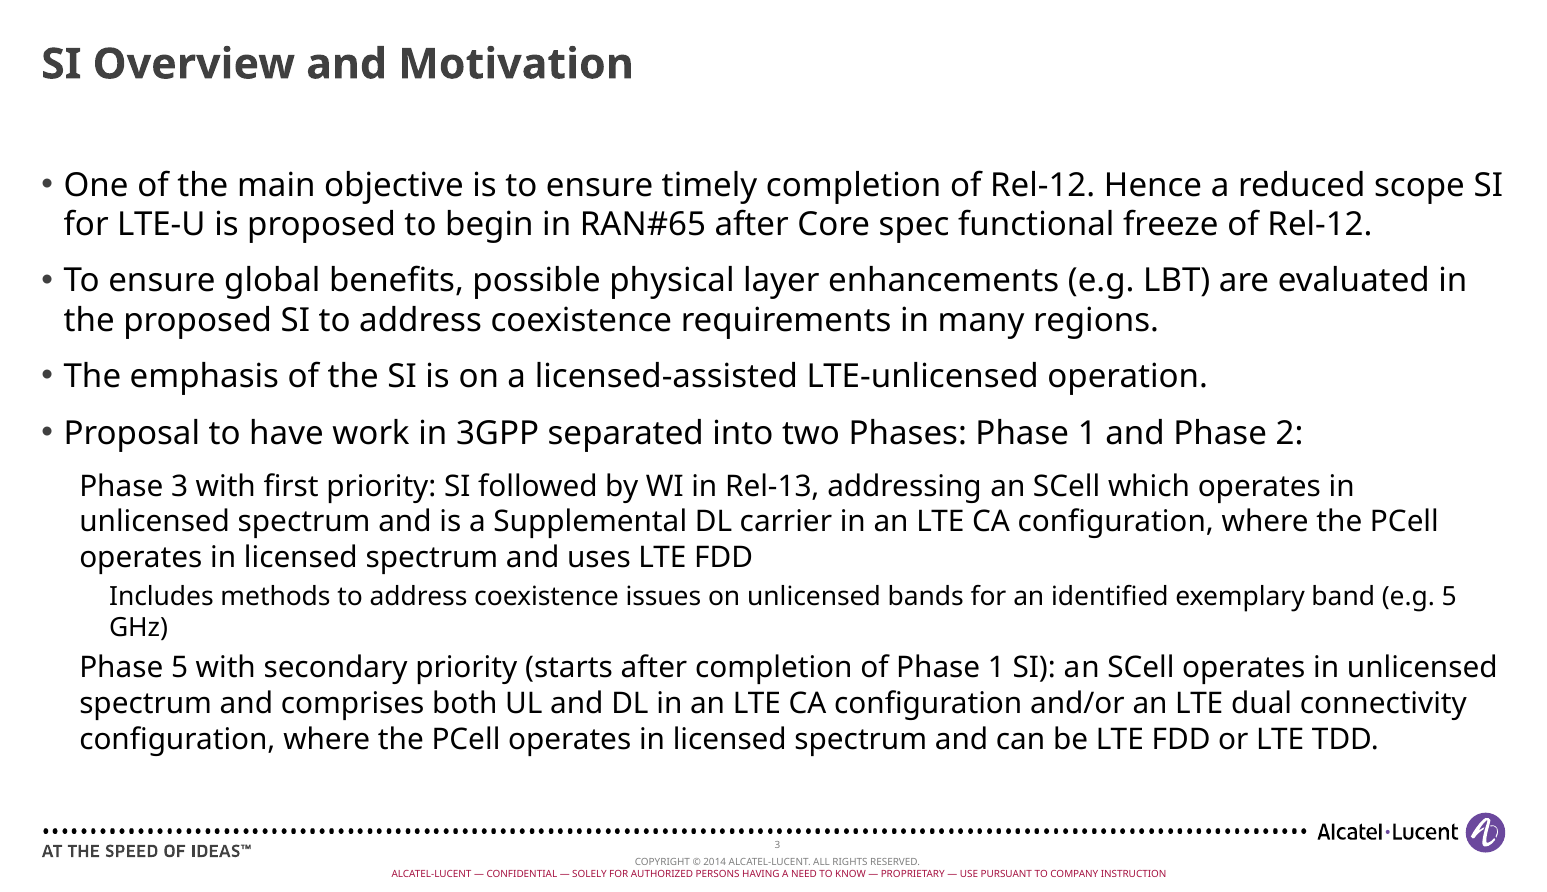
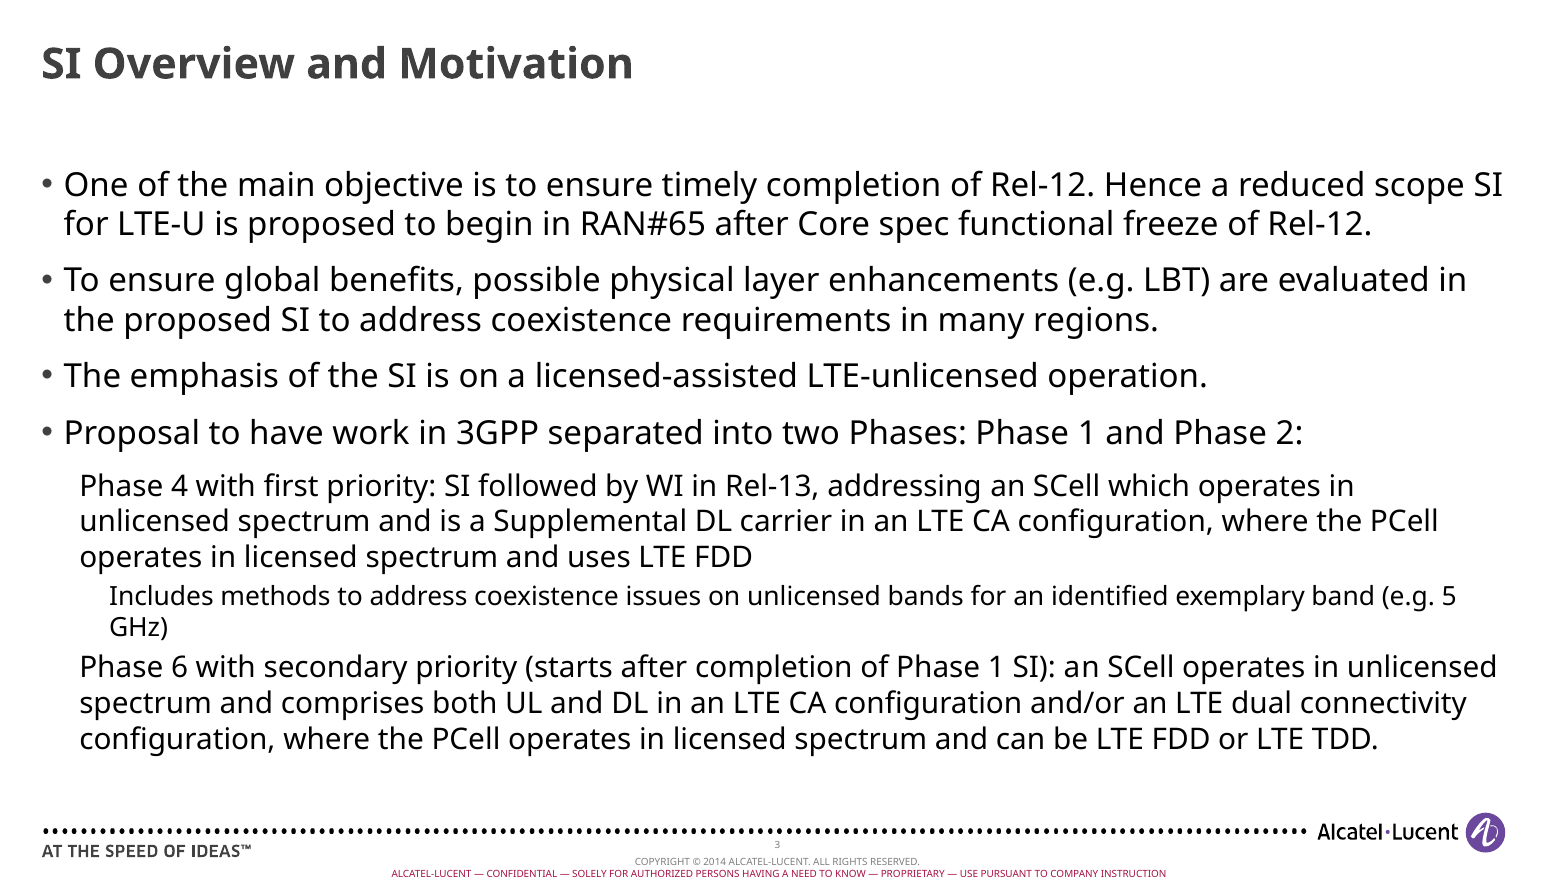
Phase 3: 3 -> 4
Phase 5: 5 -> 6
